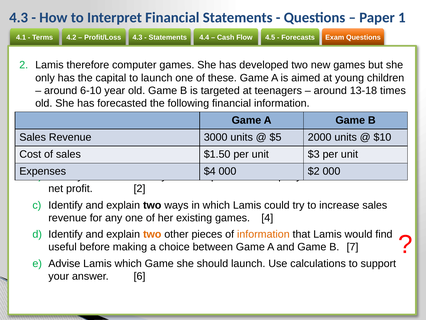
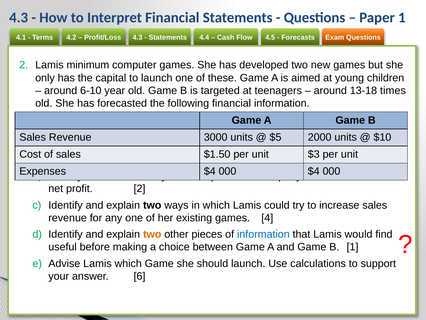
therefore: therefore -> minimum
$2 at (314, 171): $2 -> $4
information at (263, 234) colour: orange -> blue
B 7: 7 -> 1
